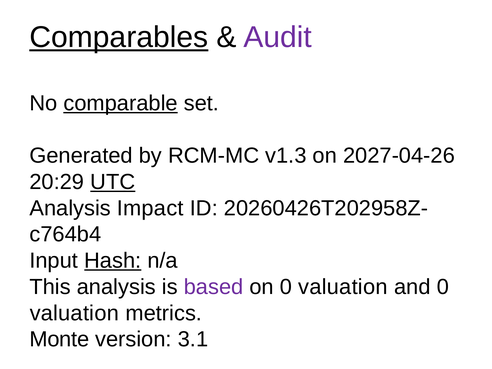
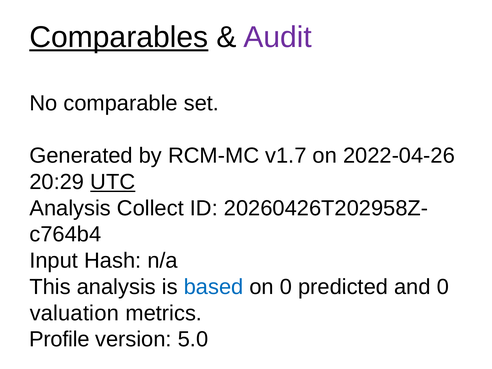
comparable underline: present -> none
v1.3: v1.3 -> v1.7
2027-04-26: 2027-04-26 -> 2022-04-26
Impact: Impact -> Collect
Hash underline: present -> none
based colour: purple -> blue
on 0 valuation: valuation -> predicted
Monte: Monte -> Profile
3.1: 3.1 -> 5.0
